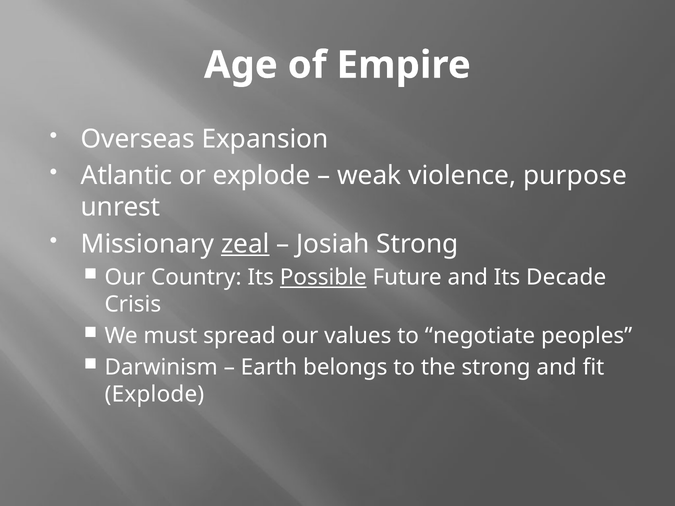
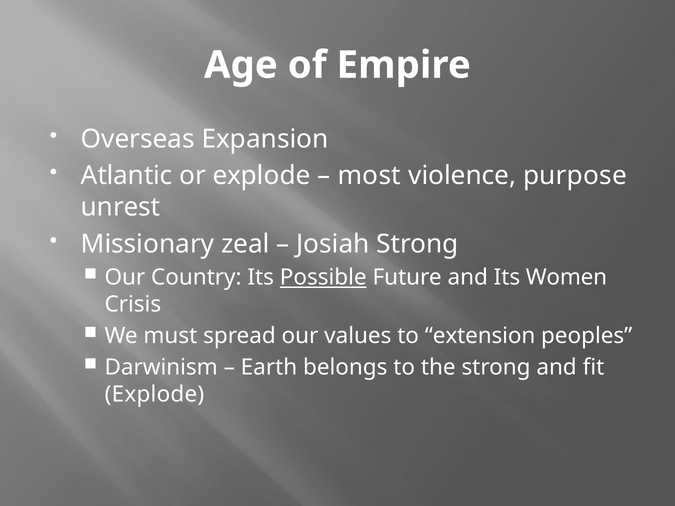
weak: weak -> most
zeal underline: present -> none
Decade: Decade -> Women
negotiate: negotiate -> extension
